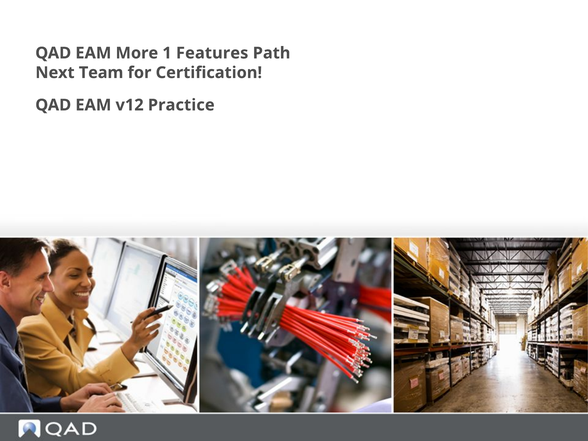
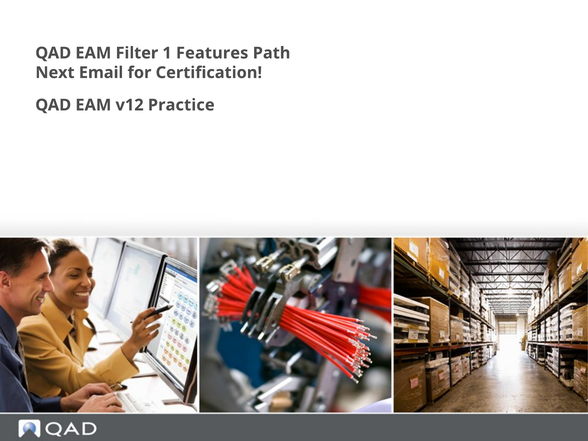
More: More -> Filter
Team: Team -> Email
